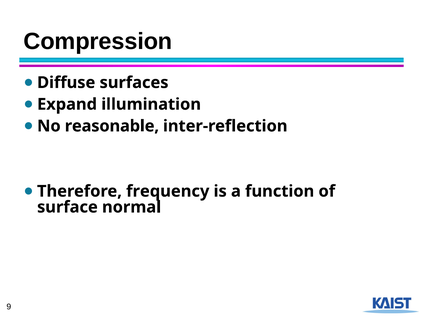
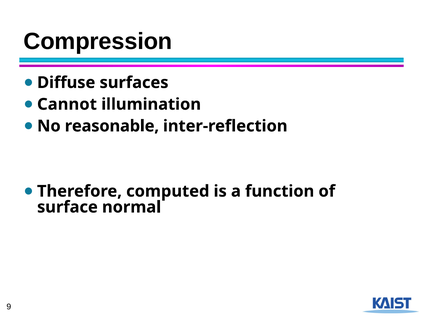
Expand: Expand -> Cannot
frequency: frequency -> computed
